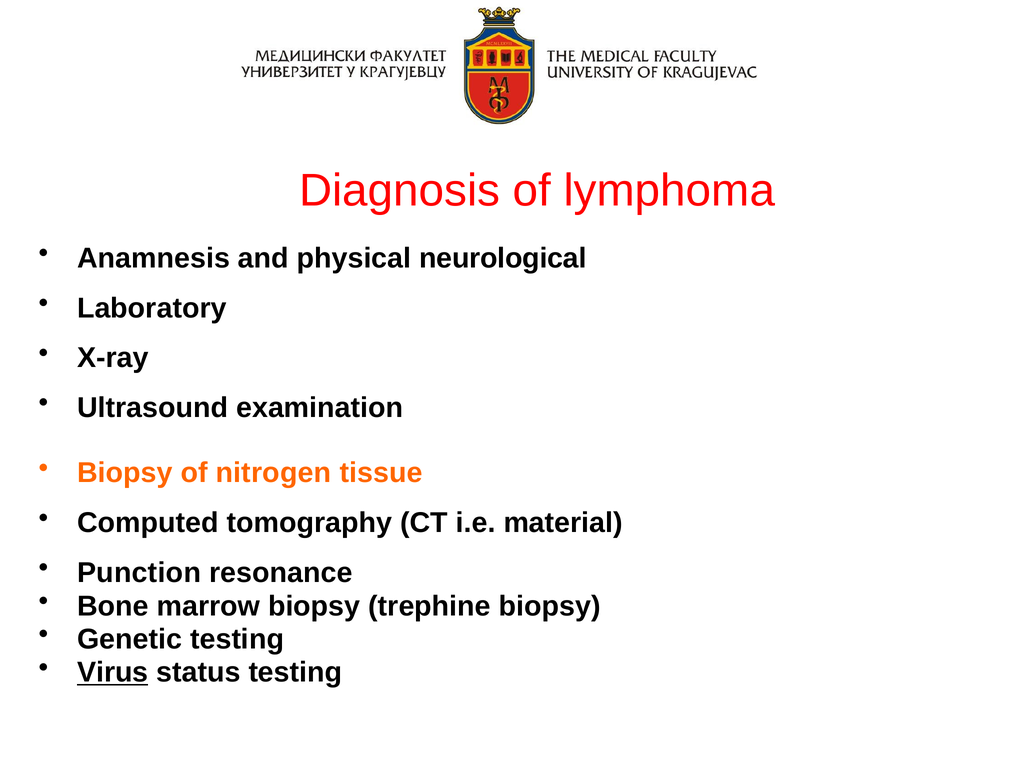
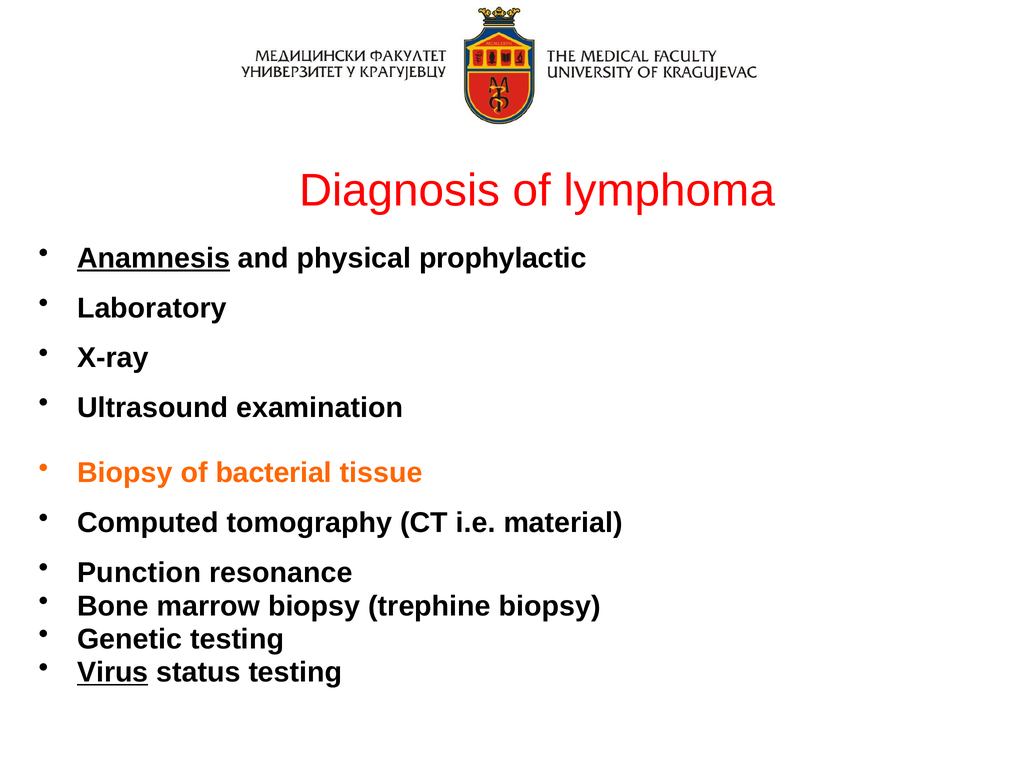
Anamnesis underline: none -> present
neurological: neurological -> prophylactic
nitrogen: nitrogen -> bacterial
